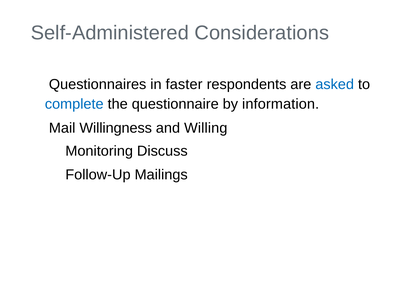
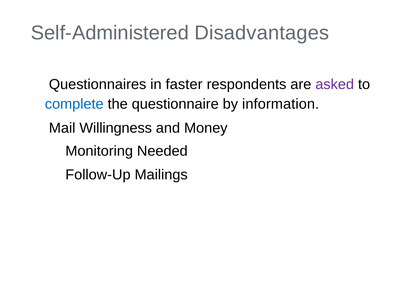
Considerations: Considerations -> Disadvantages
asked colour: blue -> purple
Willing: Willing -> Money
Discuss: Discuss -> Needed
